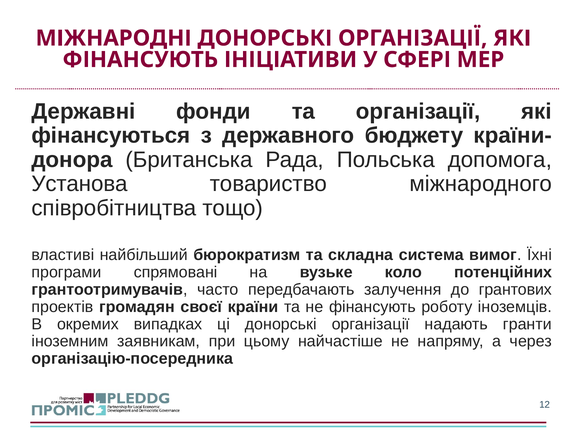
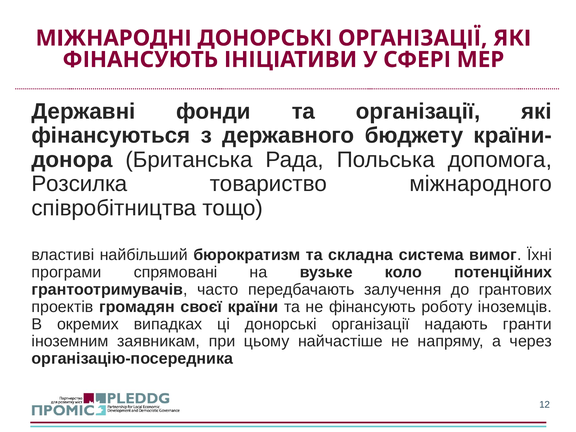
Установа: Установа -> Розсилка
